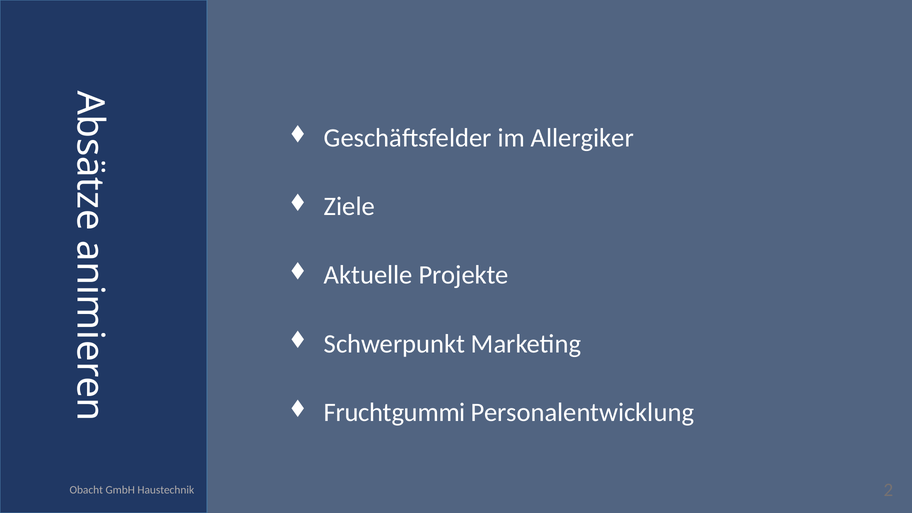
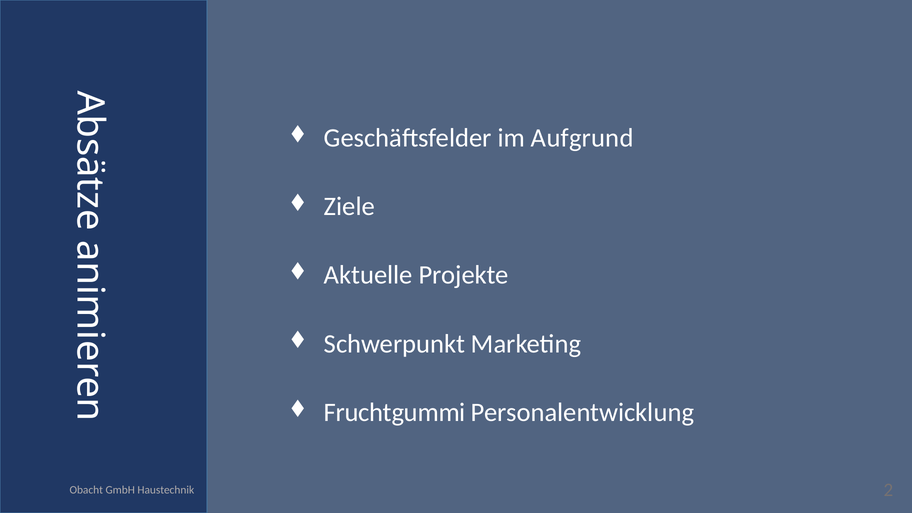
Allergiker: Allergiker -> Aufgrund
